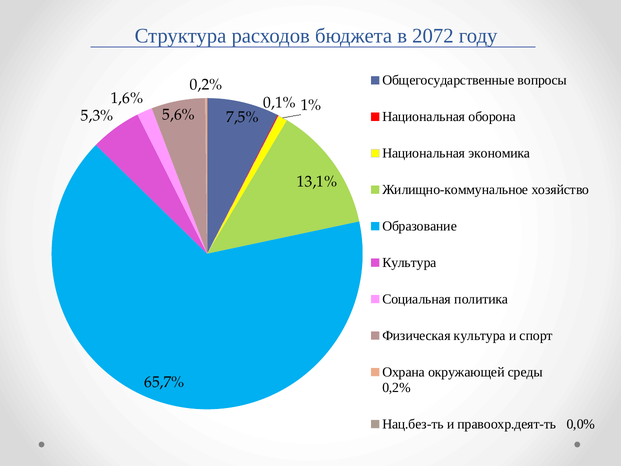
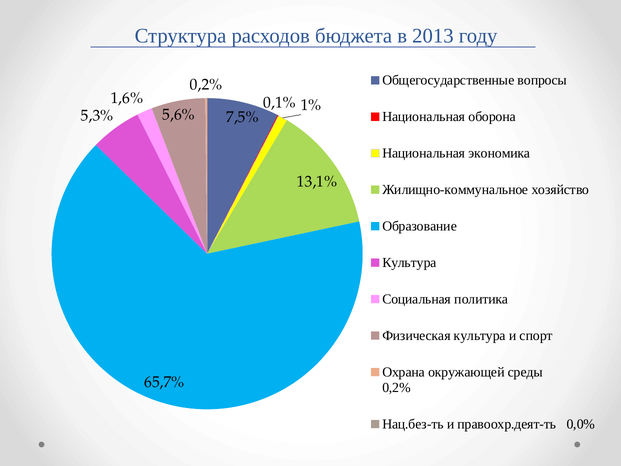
2072: 2072 -> 2013
